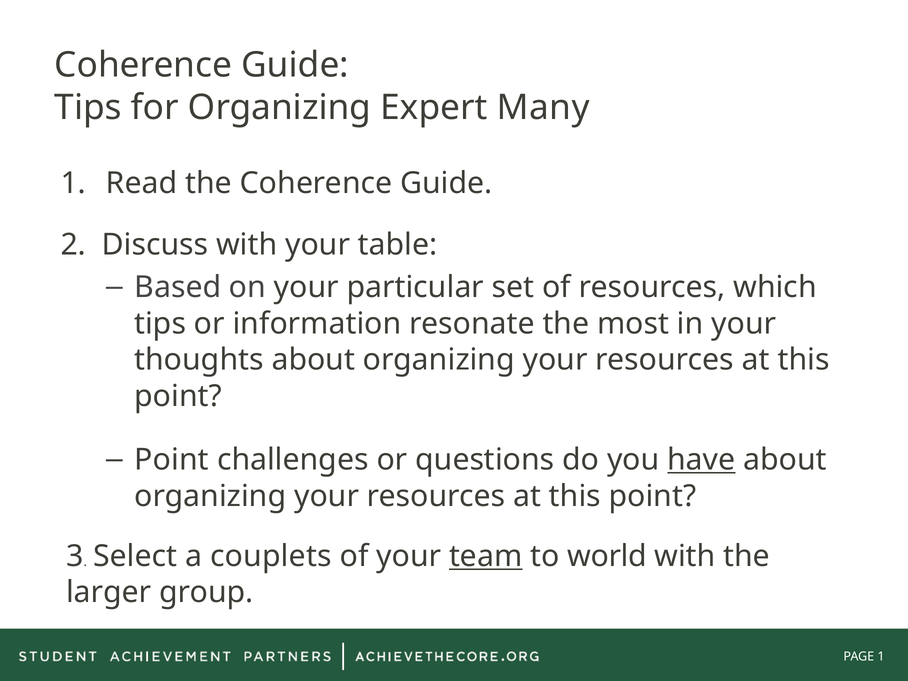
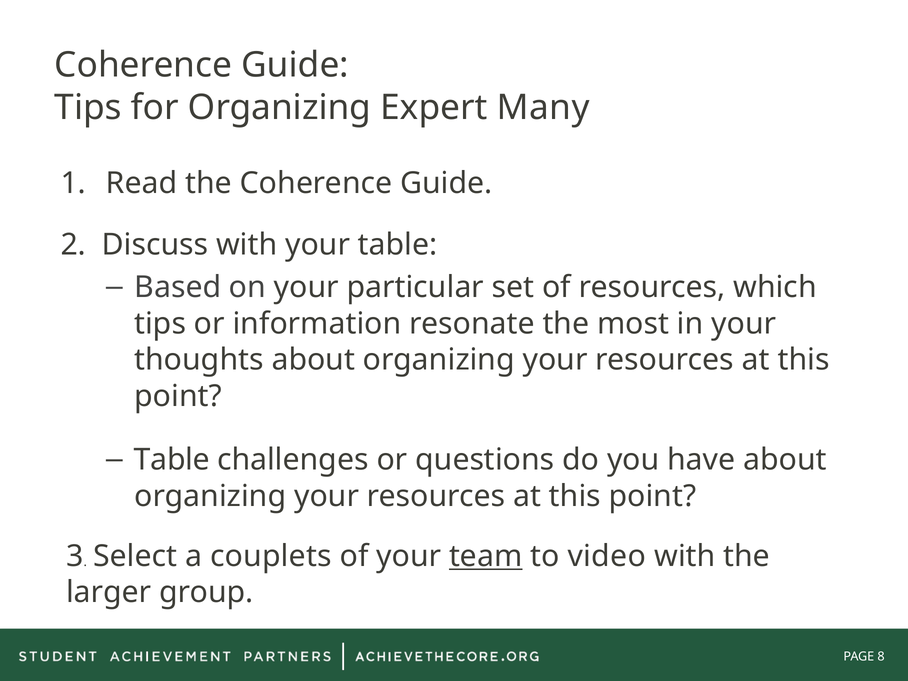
Point at (172, 460): Point -> Table
have underline: present -> none
world: world -> video
1 at (881, 657): 1 -> 8
